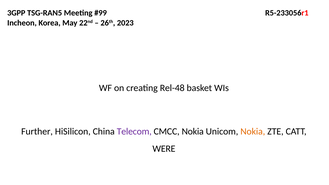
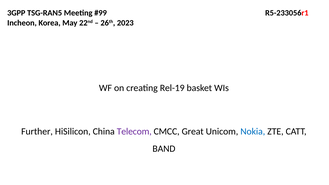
Rel-48: Rel-48 -> Rel-19
CMCC Nokia: Nokia -> Great
Nokia at (253, 132) colour: orange -> blue
WERE: WERE -> BAND
